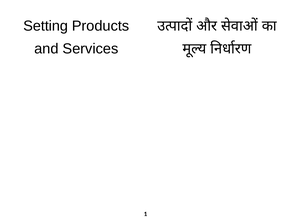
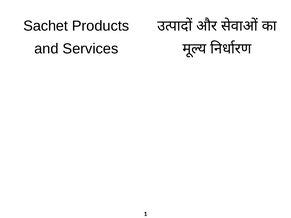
Setting: Setting -> Sachet
